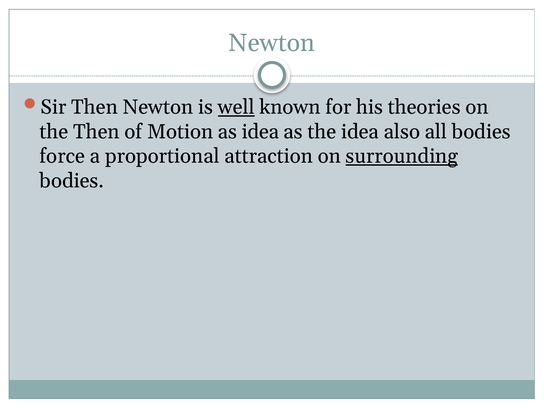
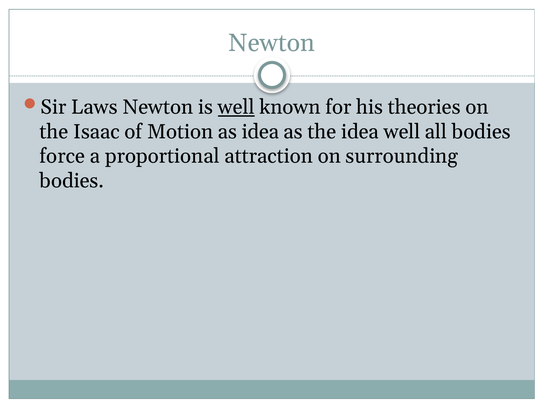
Sir Then: Then -> Laws
the Then: Then -> Isaac
idea also: also -> well
surrounding underline: present -> none
